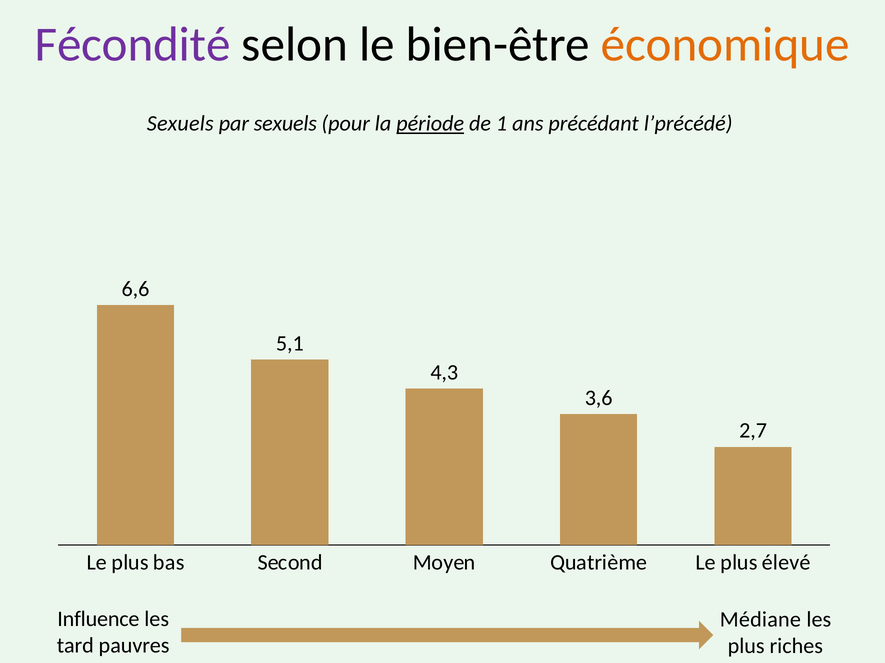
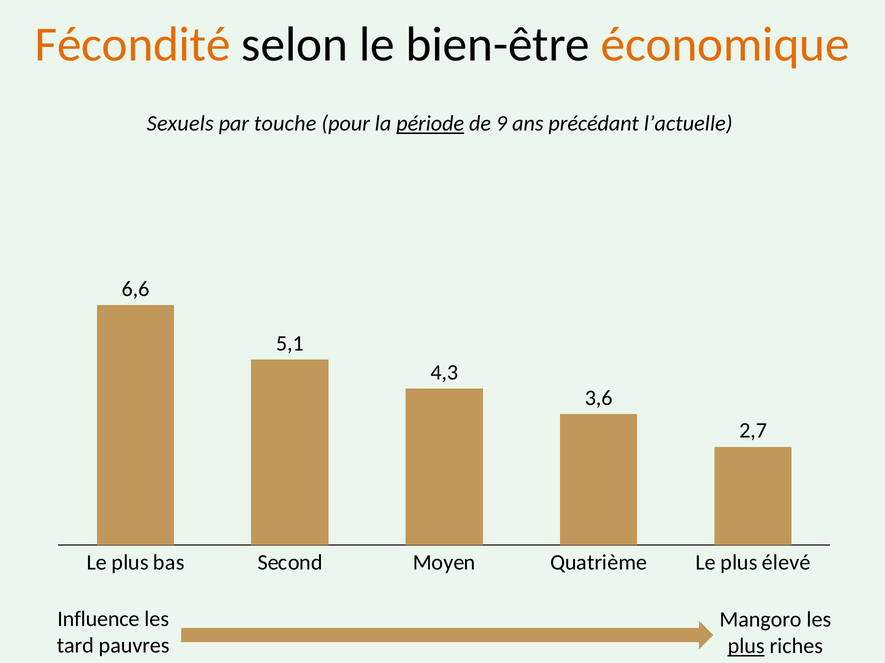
Fécondité colour: purple -> orange
par sexuels: sexuels -> touche
1: 1 -> 9
l’précédé: l’précédé -> l’actuelle
Médiane: Médiane -> Mangoro
plus at (746, 647) underline: none -> present
